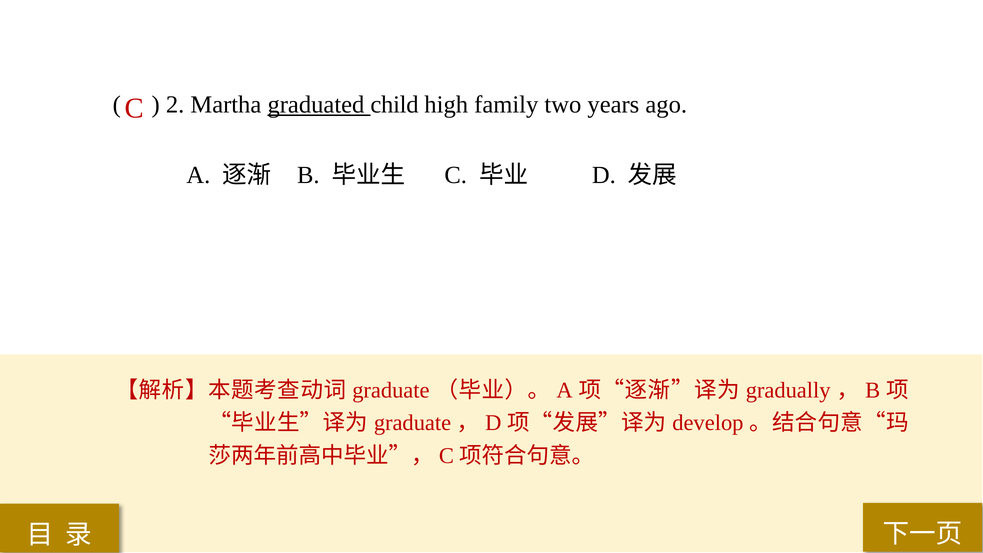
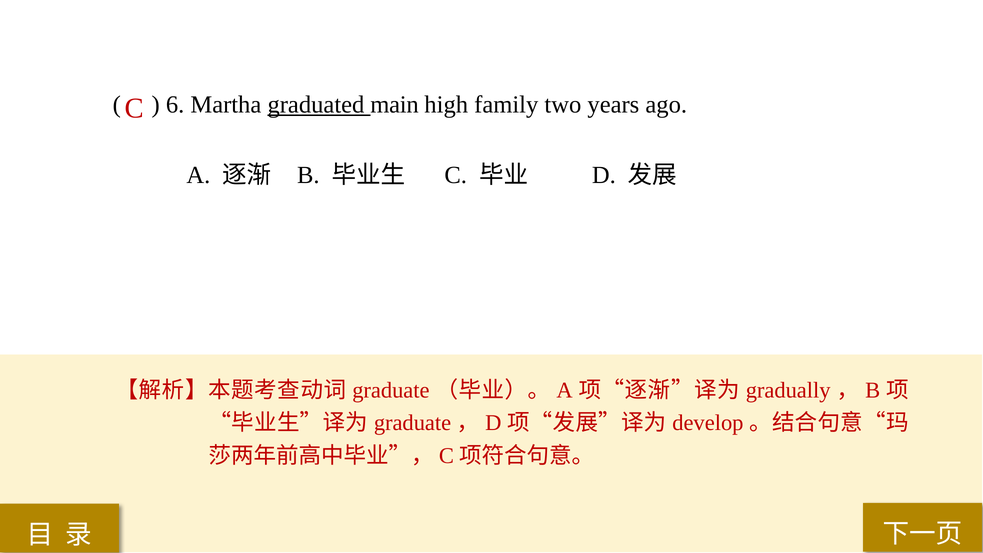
2: 2 -> 6
child: child -> main
